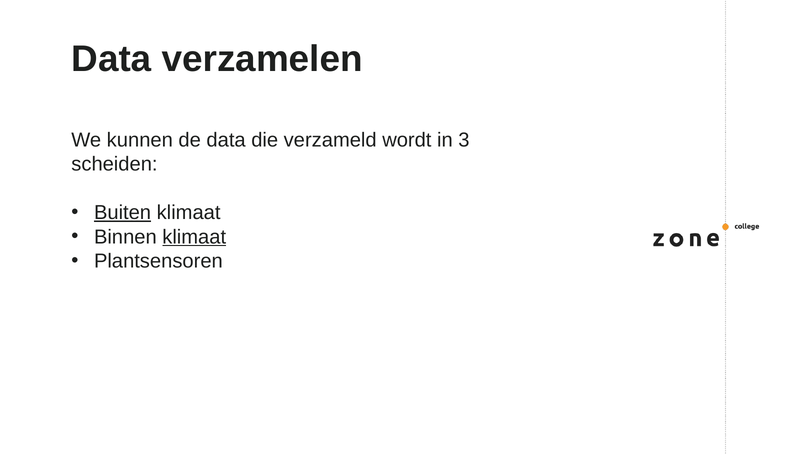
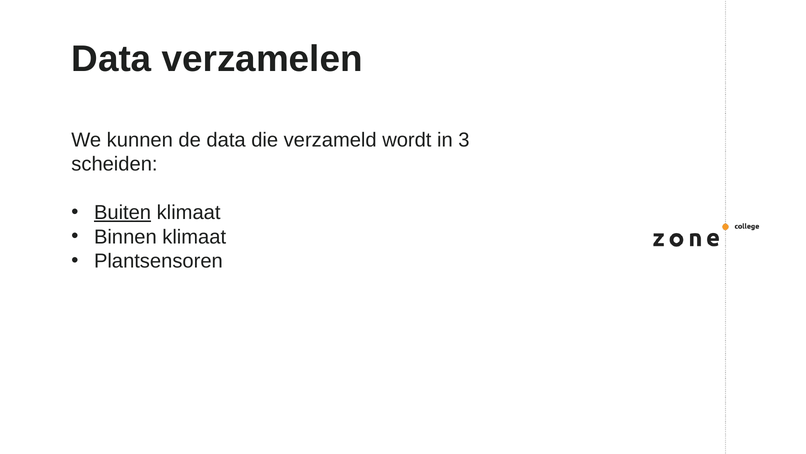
klimaat at (194, 237) underline: present -> none
